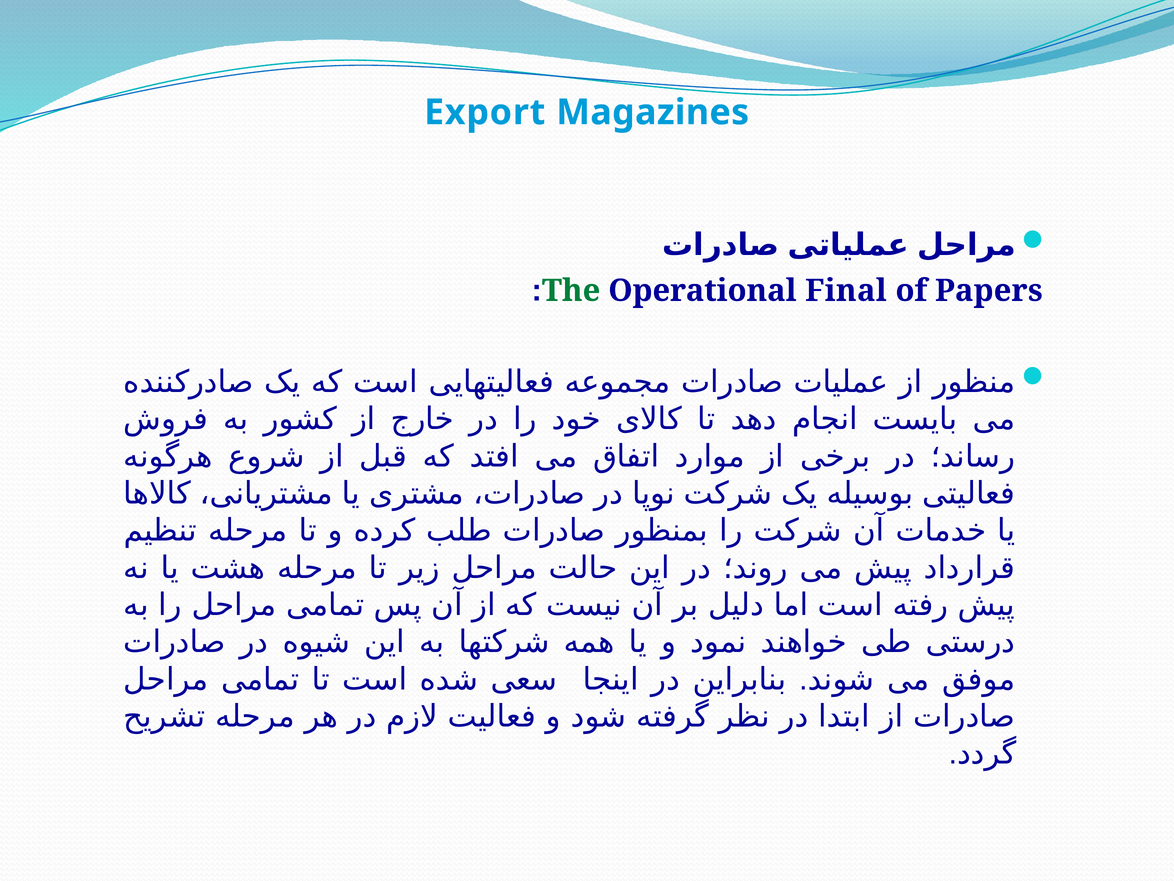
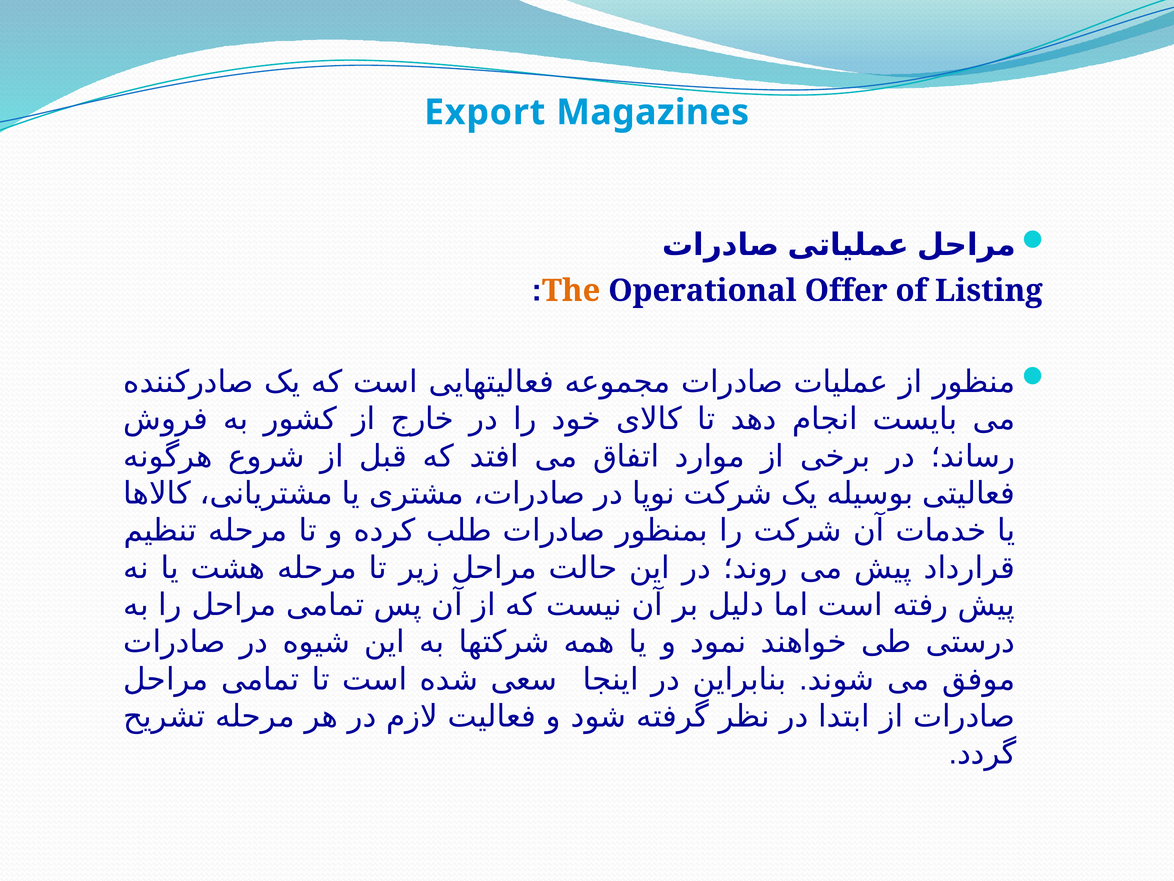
The colour: green -> orange
Final: Final -> Offer
Papers: Papers -> Listing
